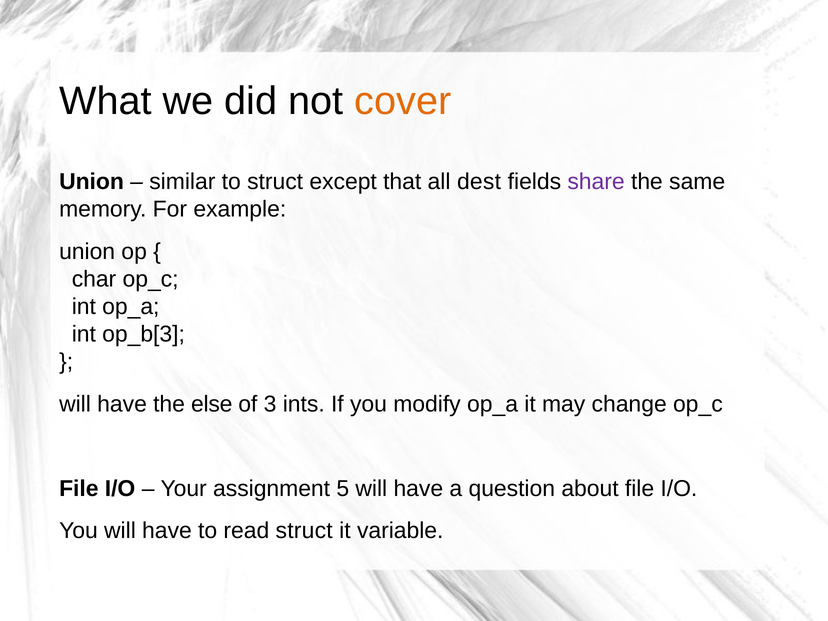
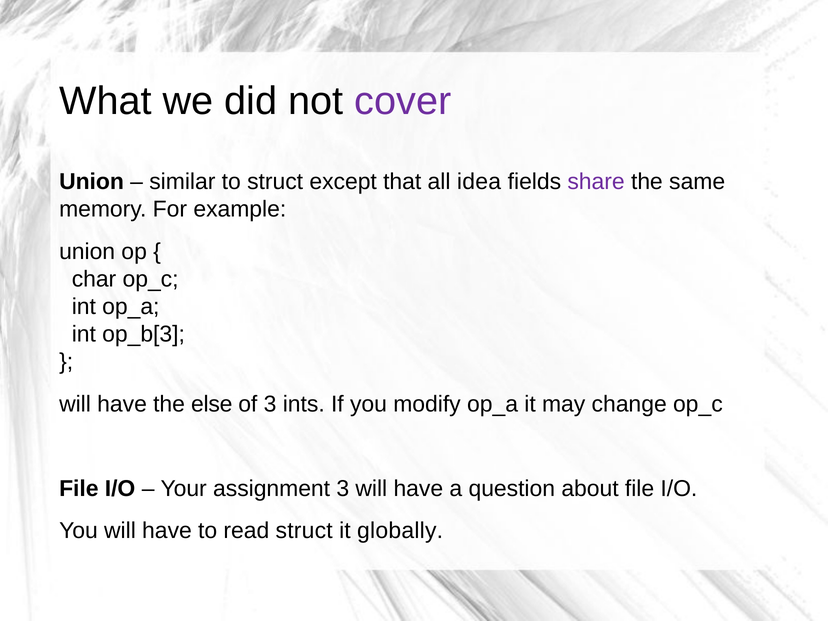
cover colour: orange -> purple
dest: dest -> idea
assignment 5: 5 -> 3
variable: variable -> globally
